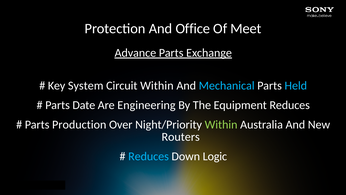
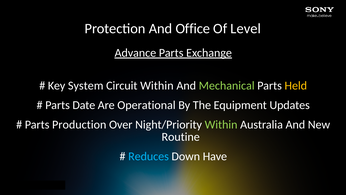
Meet: Meet -> Level
Mechanical colour: light blue -> light green
Held colour: light blue -> yellow
Engineering: Engineering -> Operational
Equipment Reduces: Reduces -> Updates
Routers: Routers -> Routine
Logic: Logic -> Have
